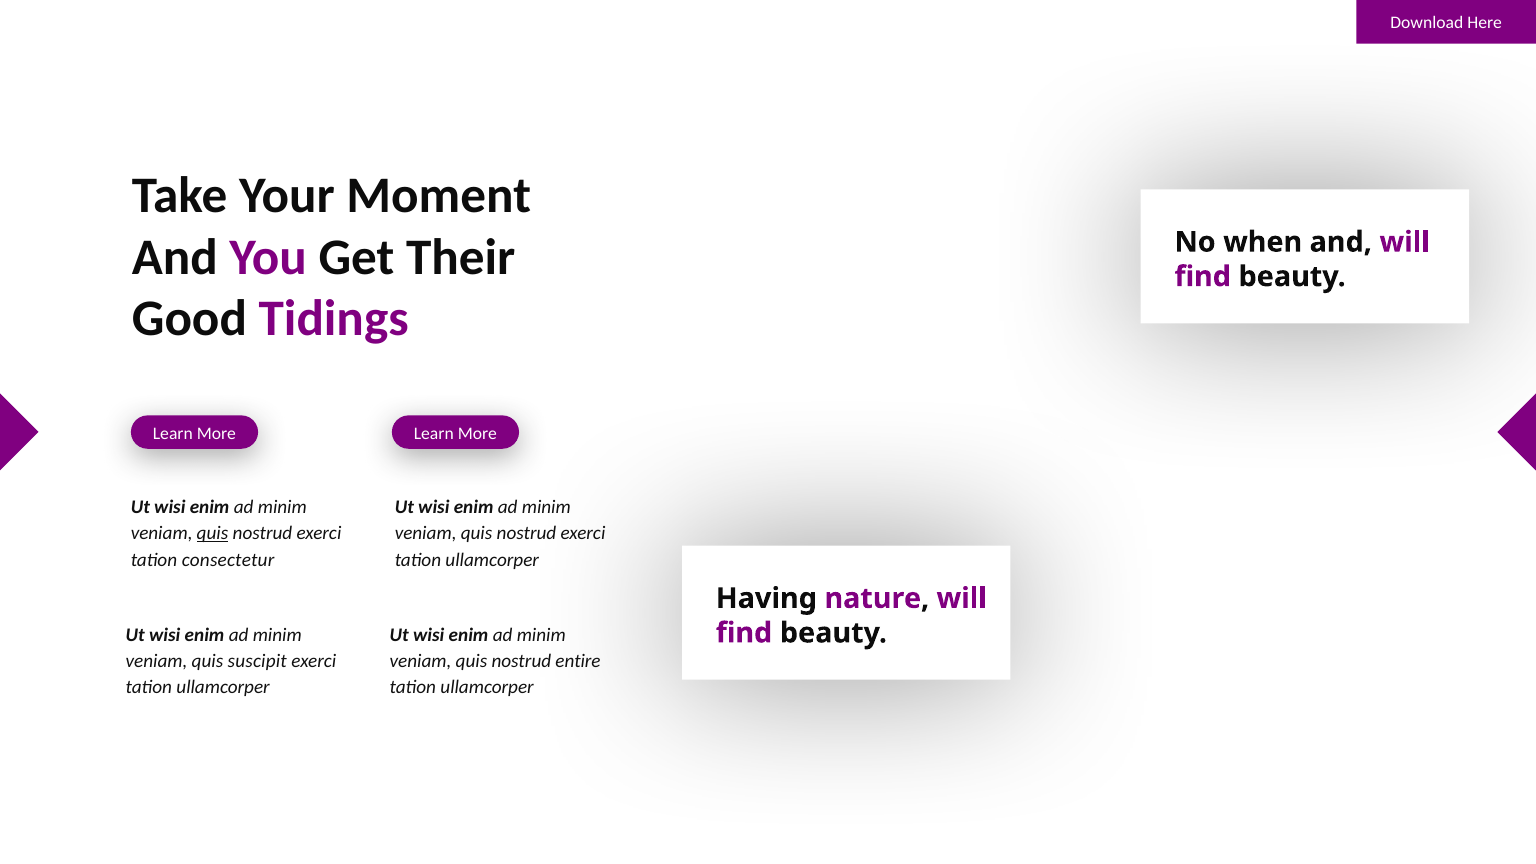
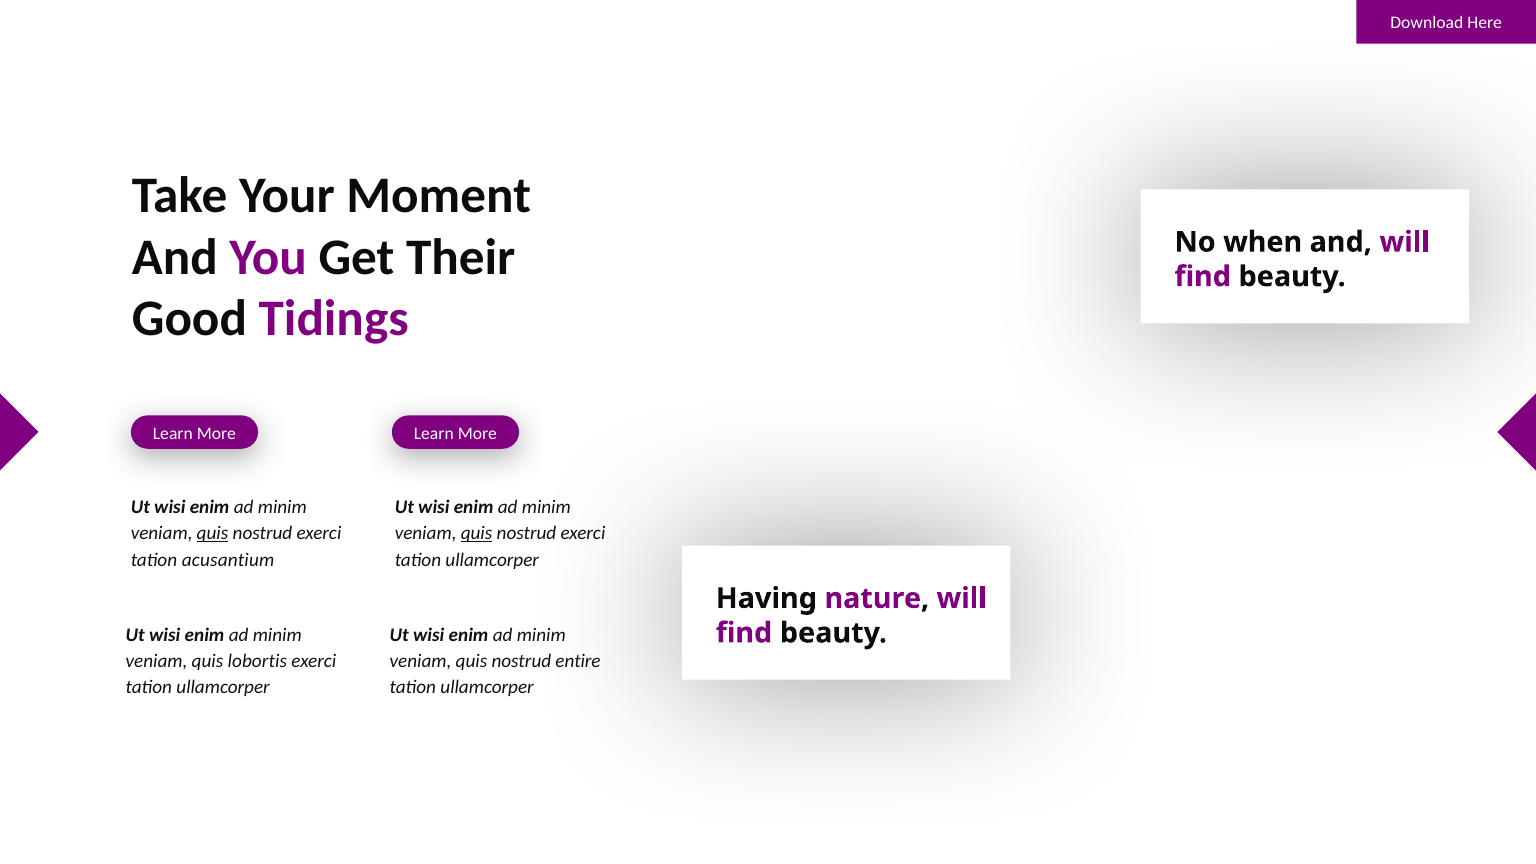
quis at (477, 534) underline: none -> present
consectetur: consectetur -> acusantium
suscipit: suscipit -> lobortis
